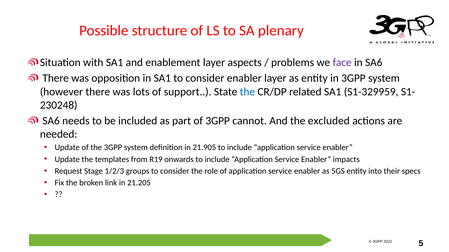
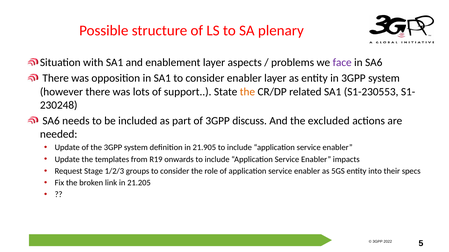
the at (247, 92) colour: blue -> orange
S1-329959: S1-329959 -> S1-230553
cannot: cannot -> discuss
